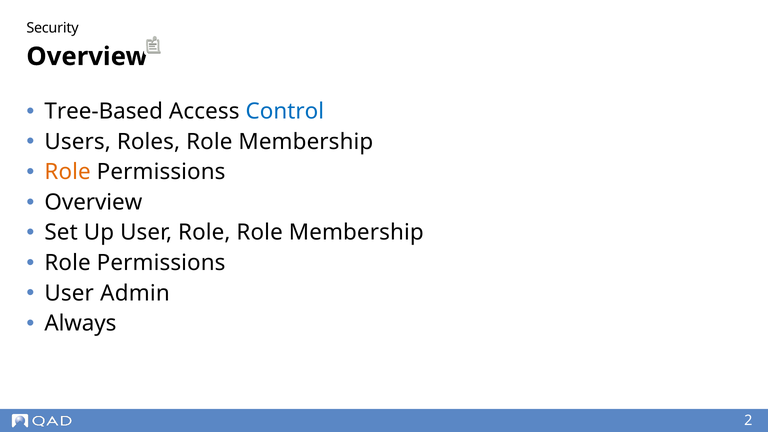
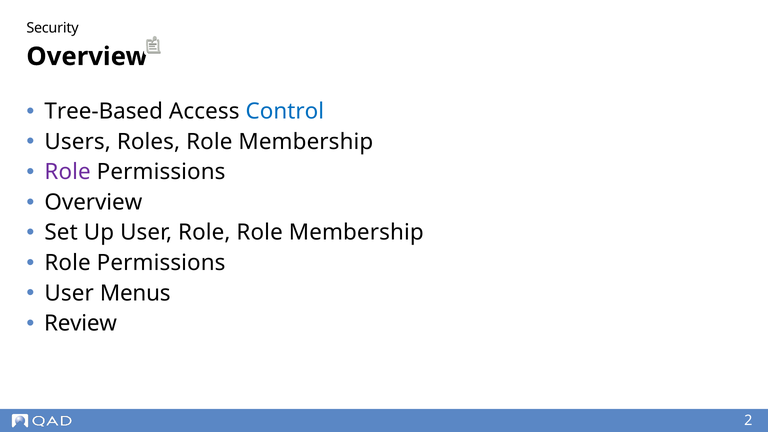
Role at (68, 172) colour: orange -> purple
Admin: Admin -> Menus
Always: Always -> Review
